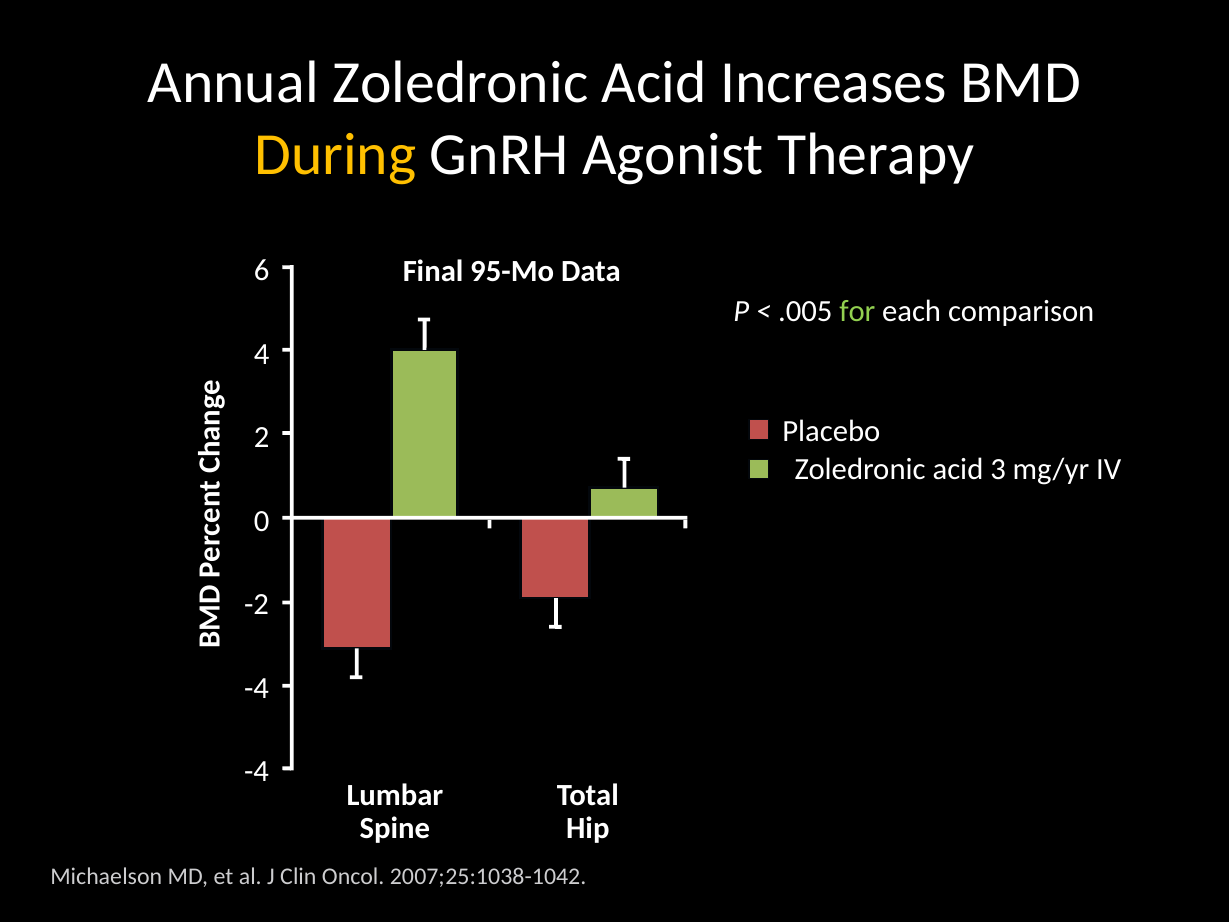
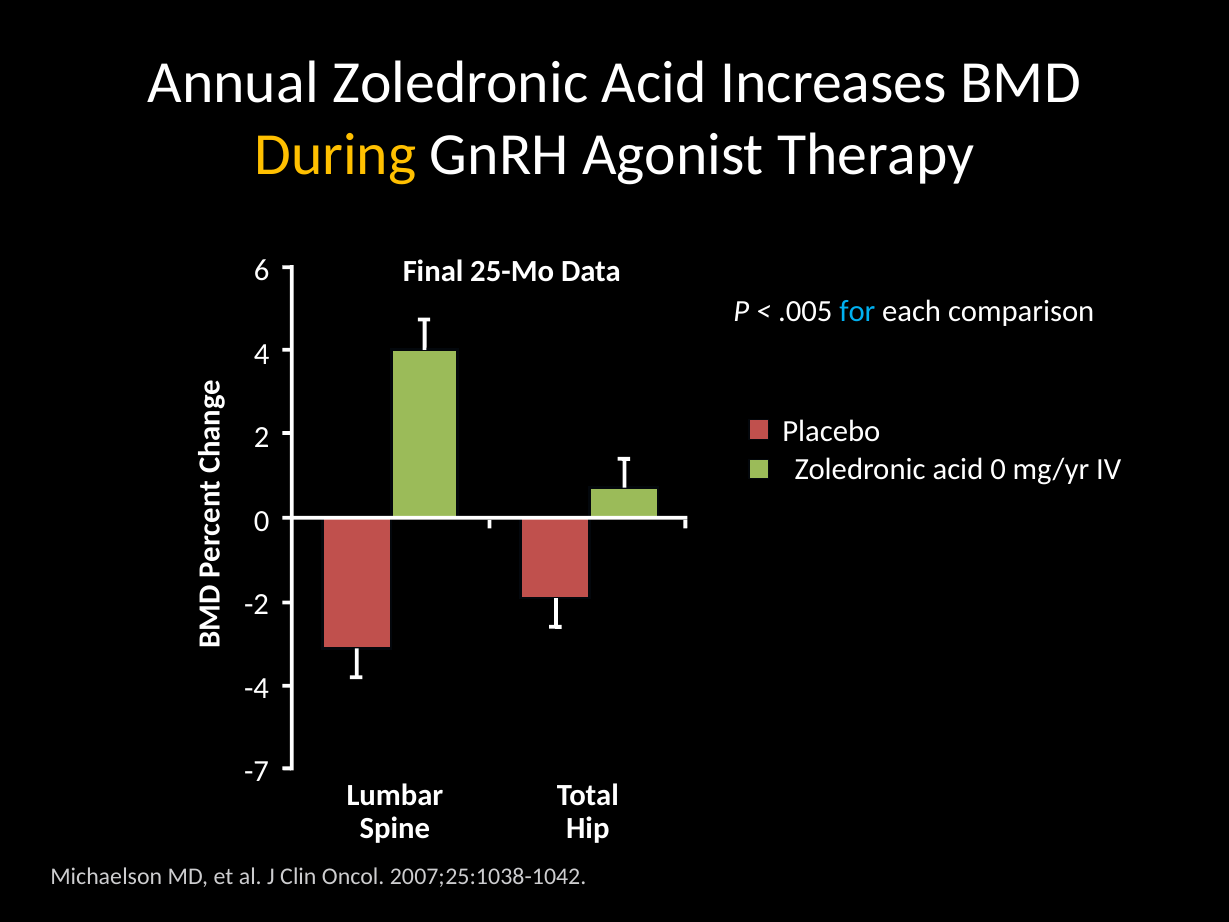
95-Mo: 95-Mo -> 25-Mo
for colour: light green -> light blue
acid 3: 3 -> 0
-4 at (256, 772): -4 -> -7
